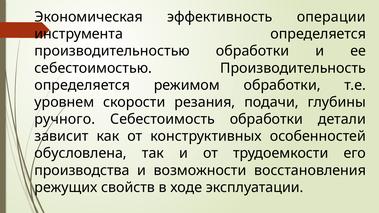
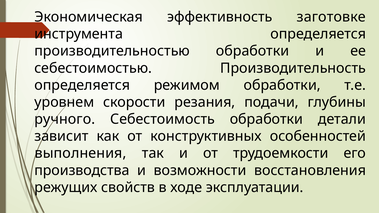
операции: операции -> заготовке
обусловлена: обусловлена -> выполнения
